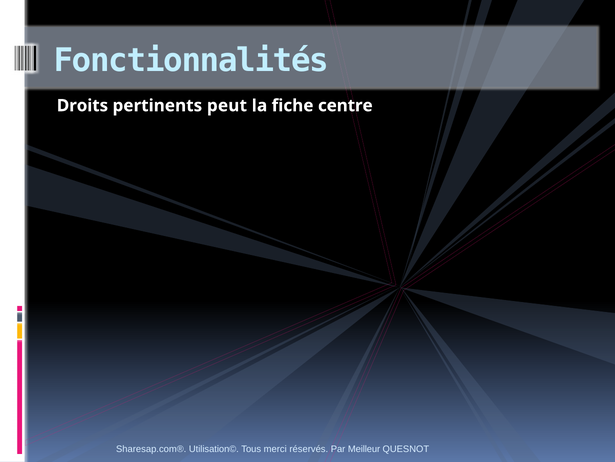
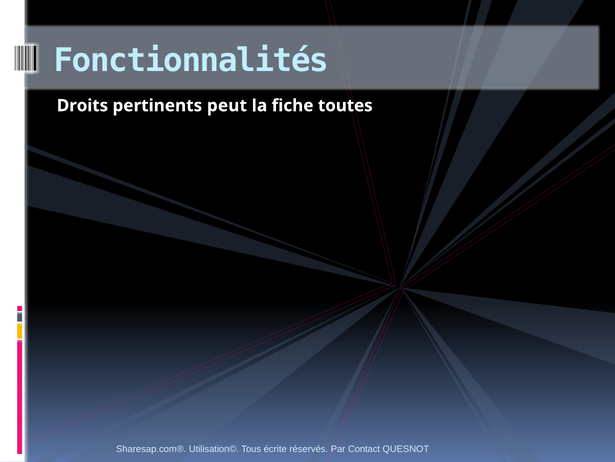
centre: centre -> toutes
merci: merci -> écrite
Meilleur: Meilleur -> Contact
